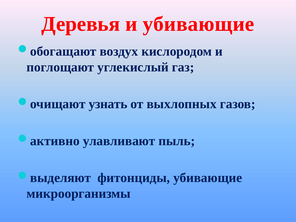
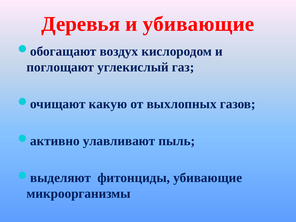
узнать: узнать -> какую
